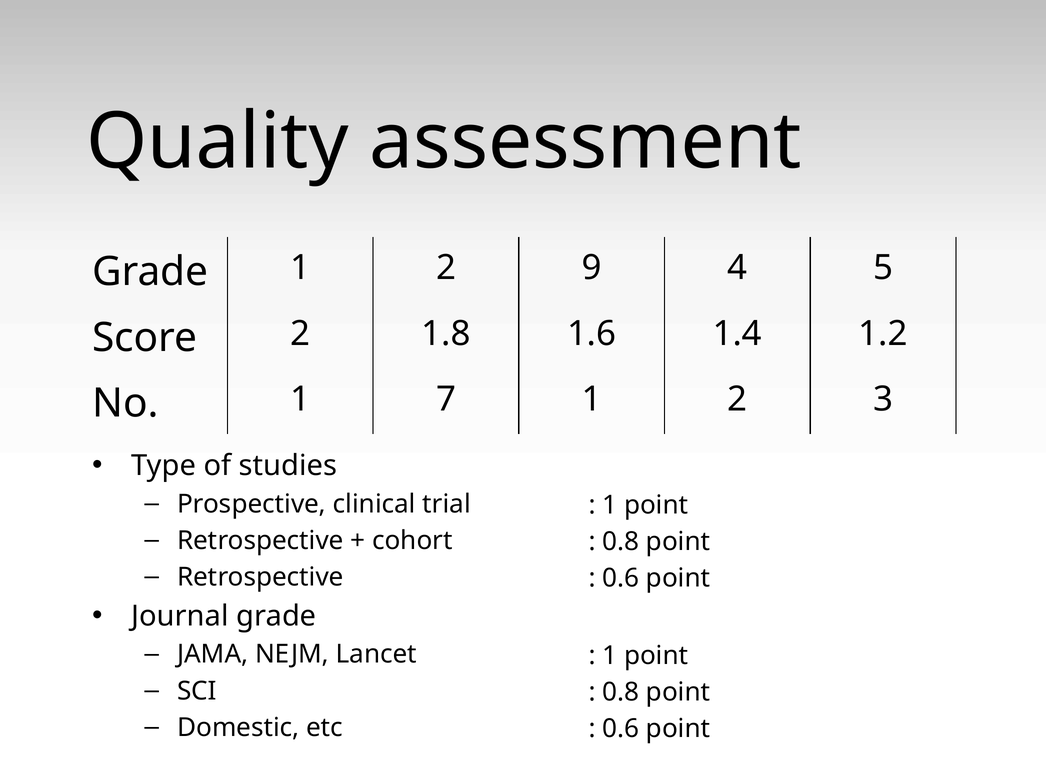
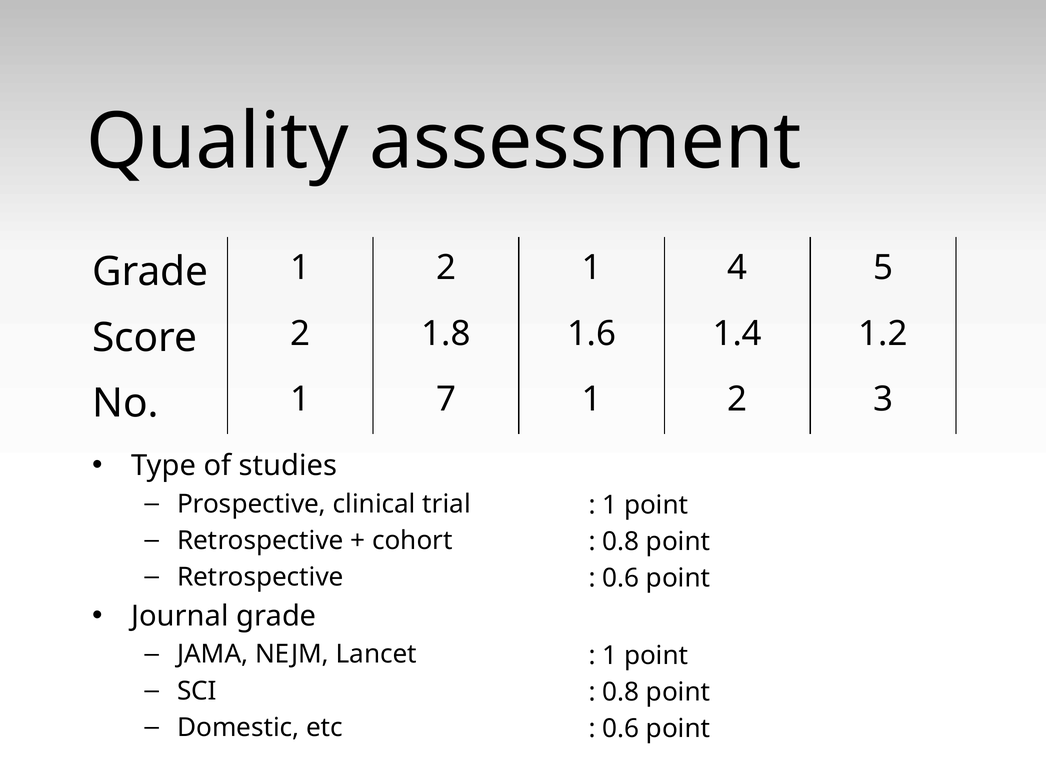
2 9: 9 -> 1
